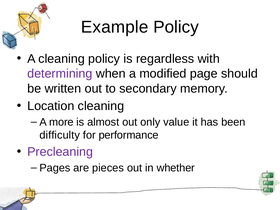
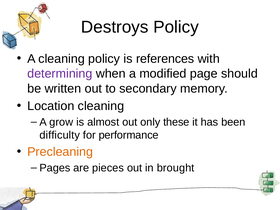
Example: Example -> Destroys
regardless: regardless -> references
more: more -> grow
value: value -> these
Precleaning colour: purple -> orange
whether: whether -> brought
